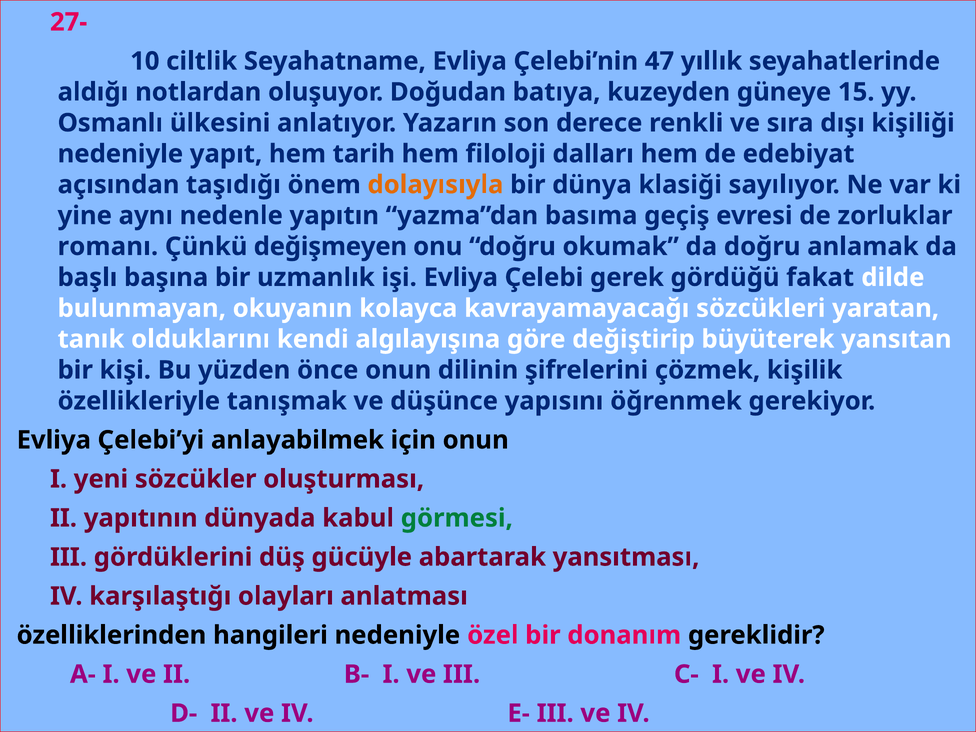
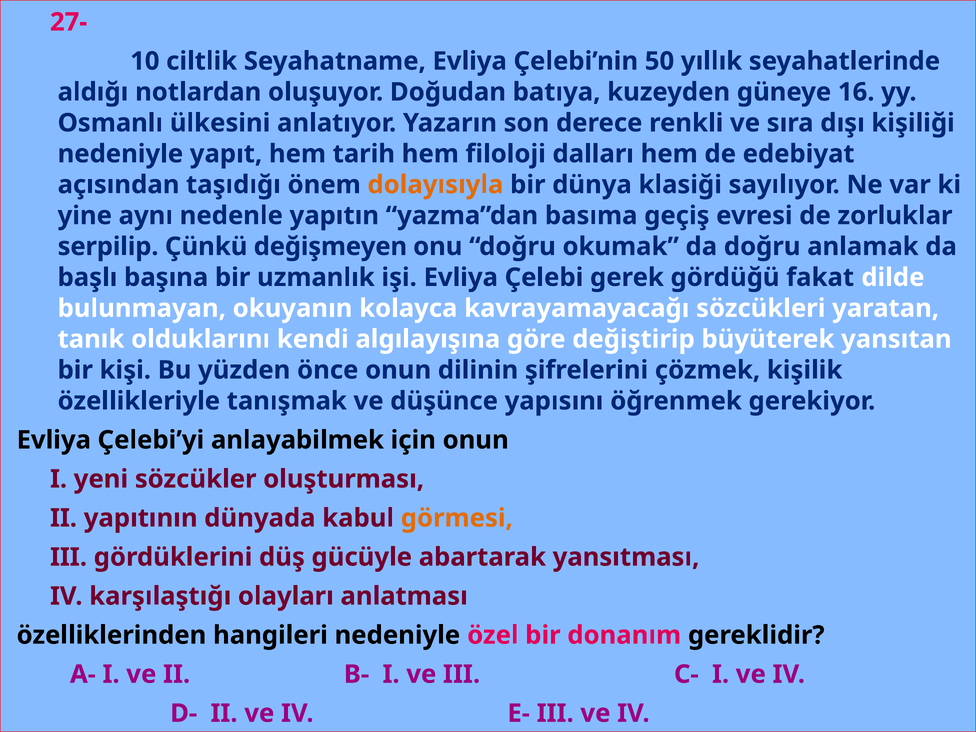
47: 47 -> 50
15: 15 -> 16
romanı: romanı -> serpilip
görmesi colour: green -> orange
